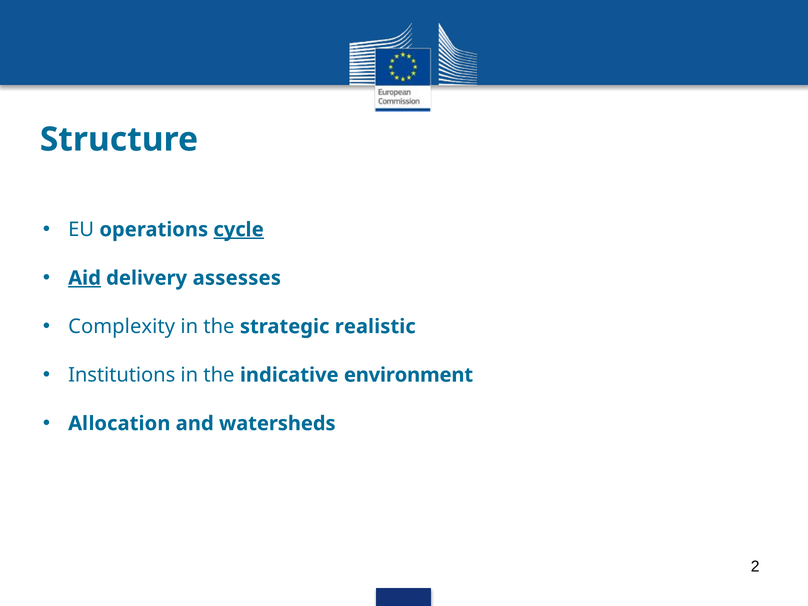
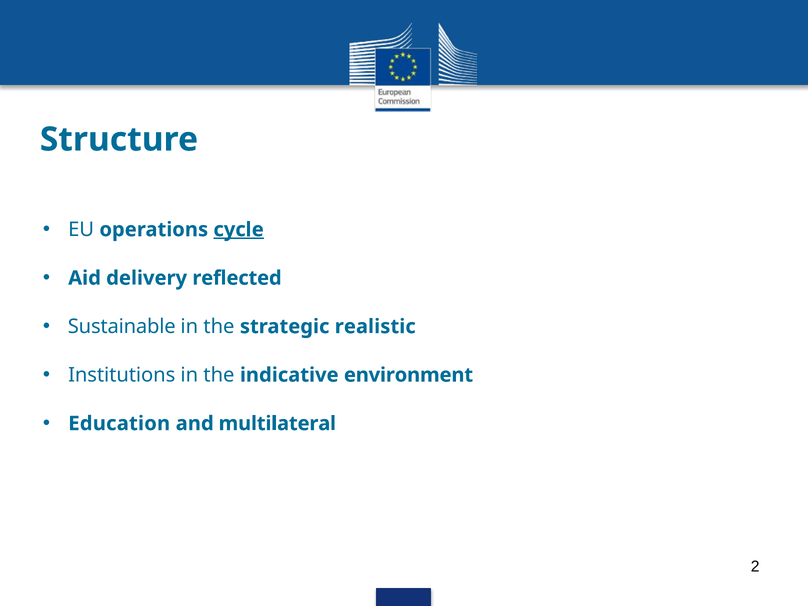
Aid underline: present -> none
assesses: assesses -> reflected
Complexity: Complexity -> Sustainable
Allocation: Allocation -> Education
watersheds: watersheds -> multilateral
